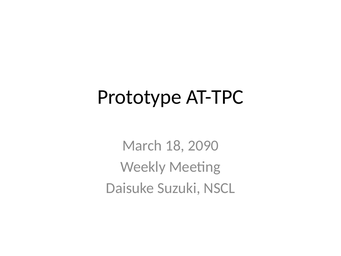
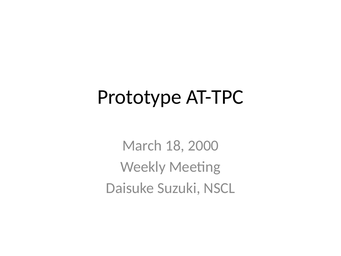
2090: 2090 -> 2000
